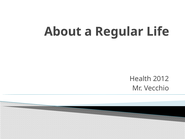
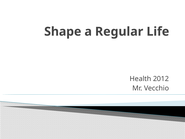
About: About -> Shape
